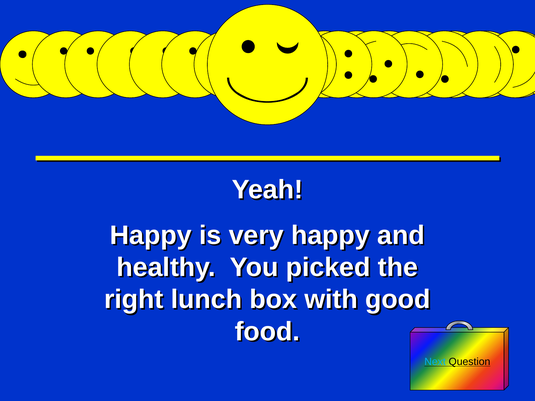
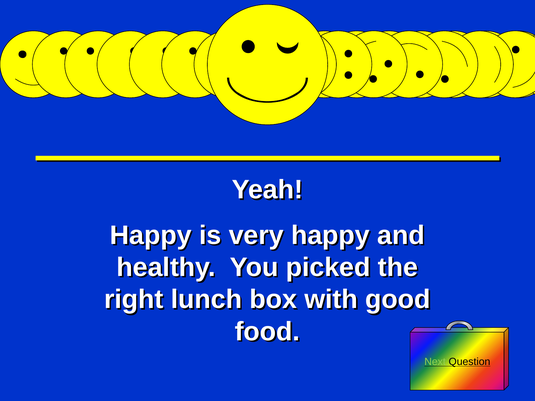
Next colour: light blue -> light green
